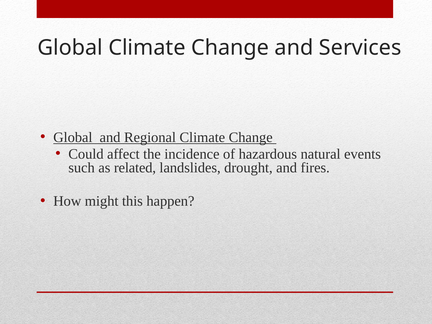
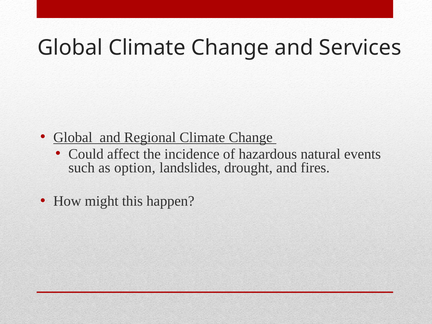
related: related -> option
